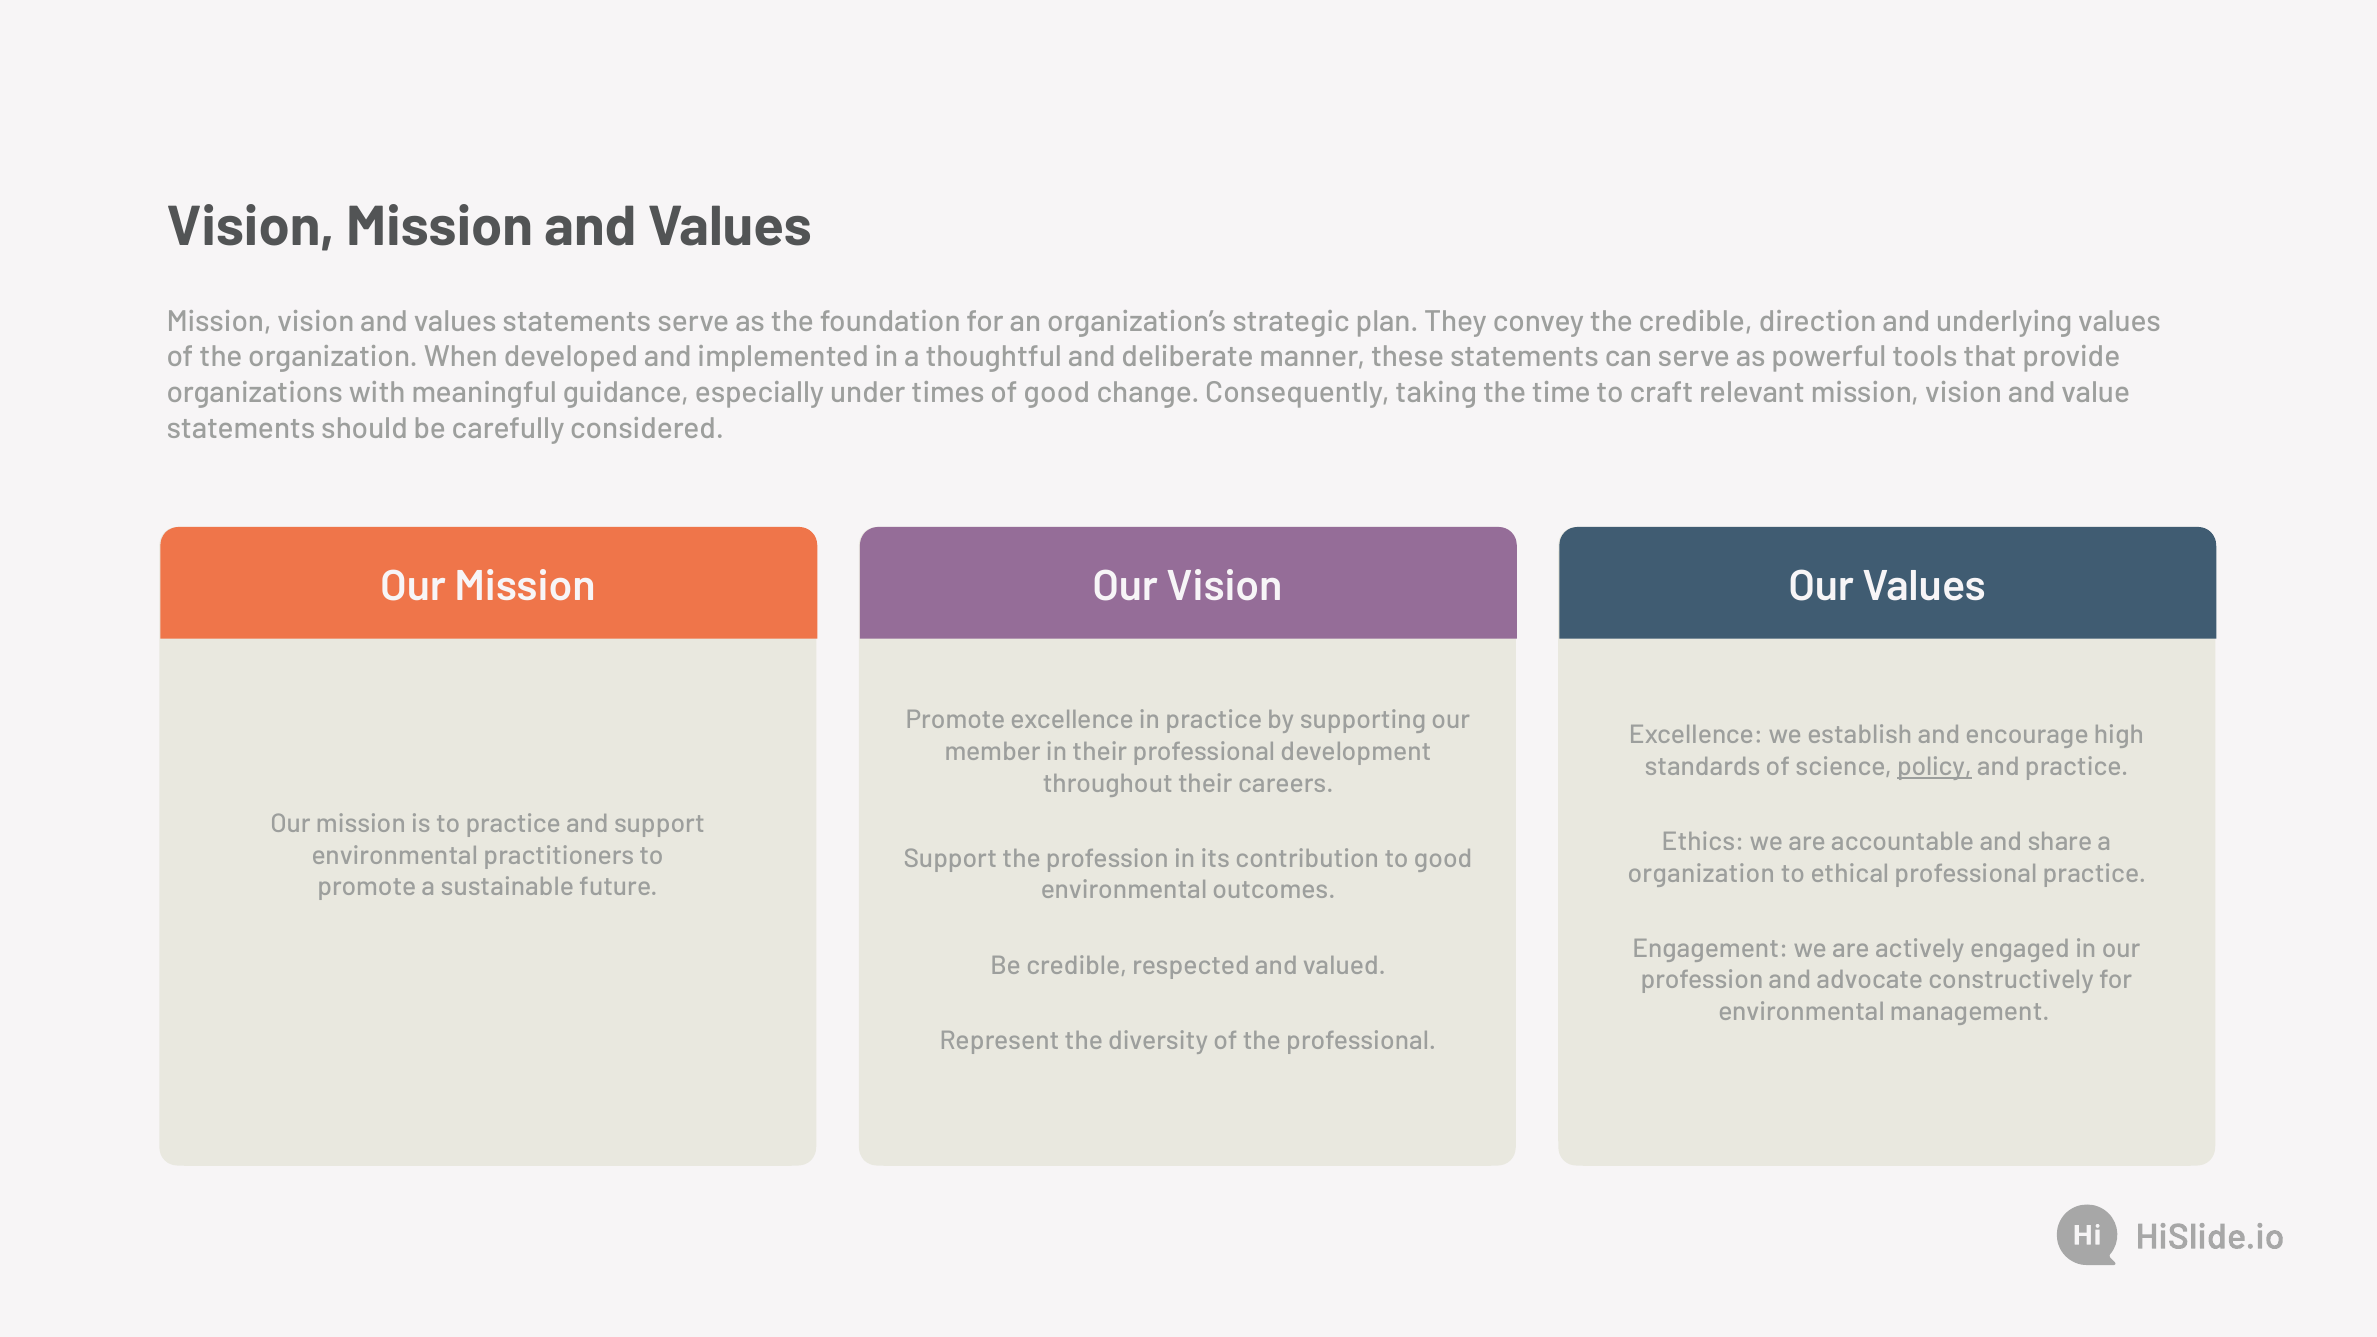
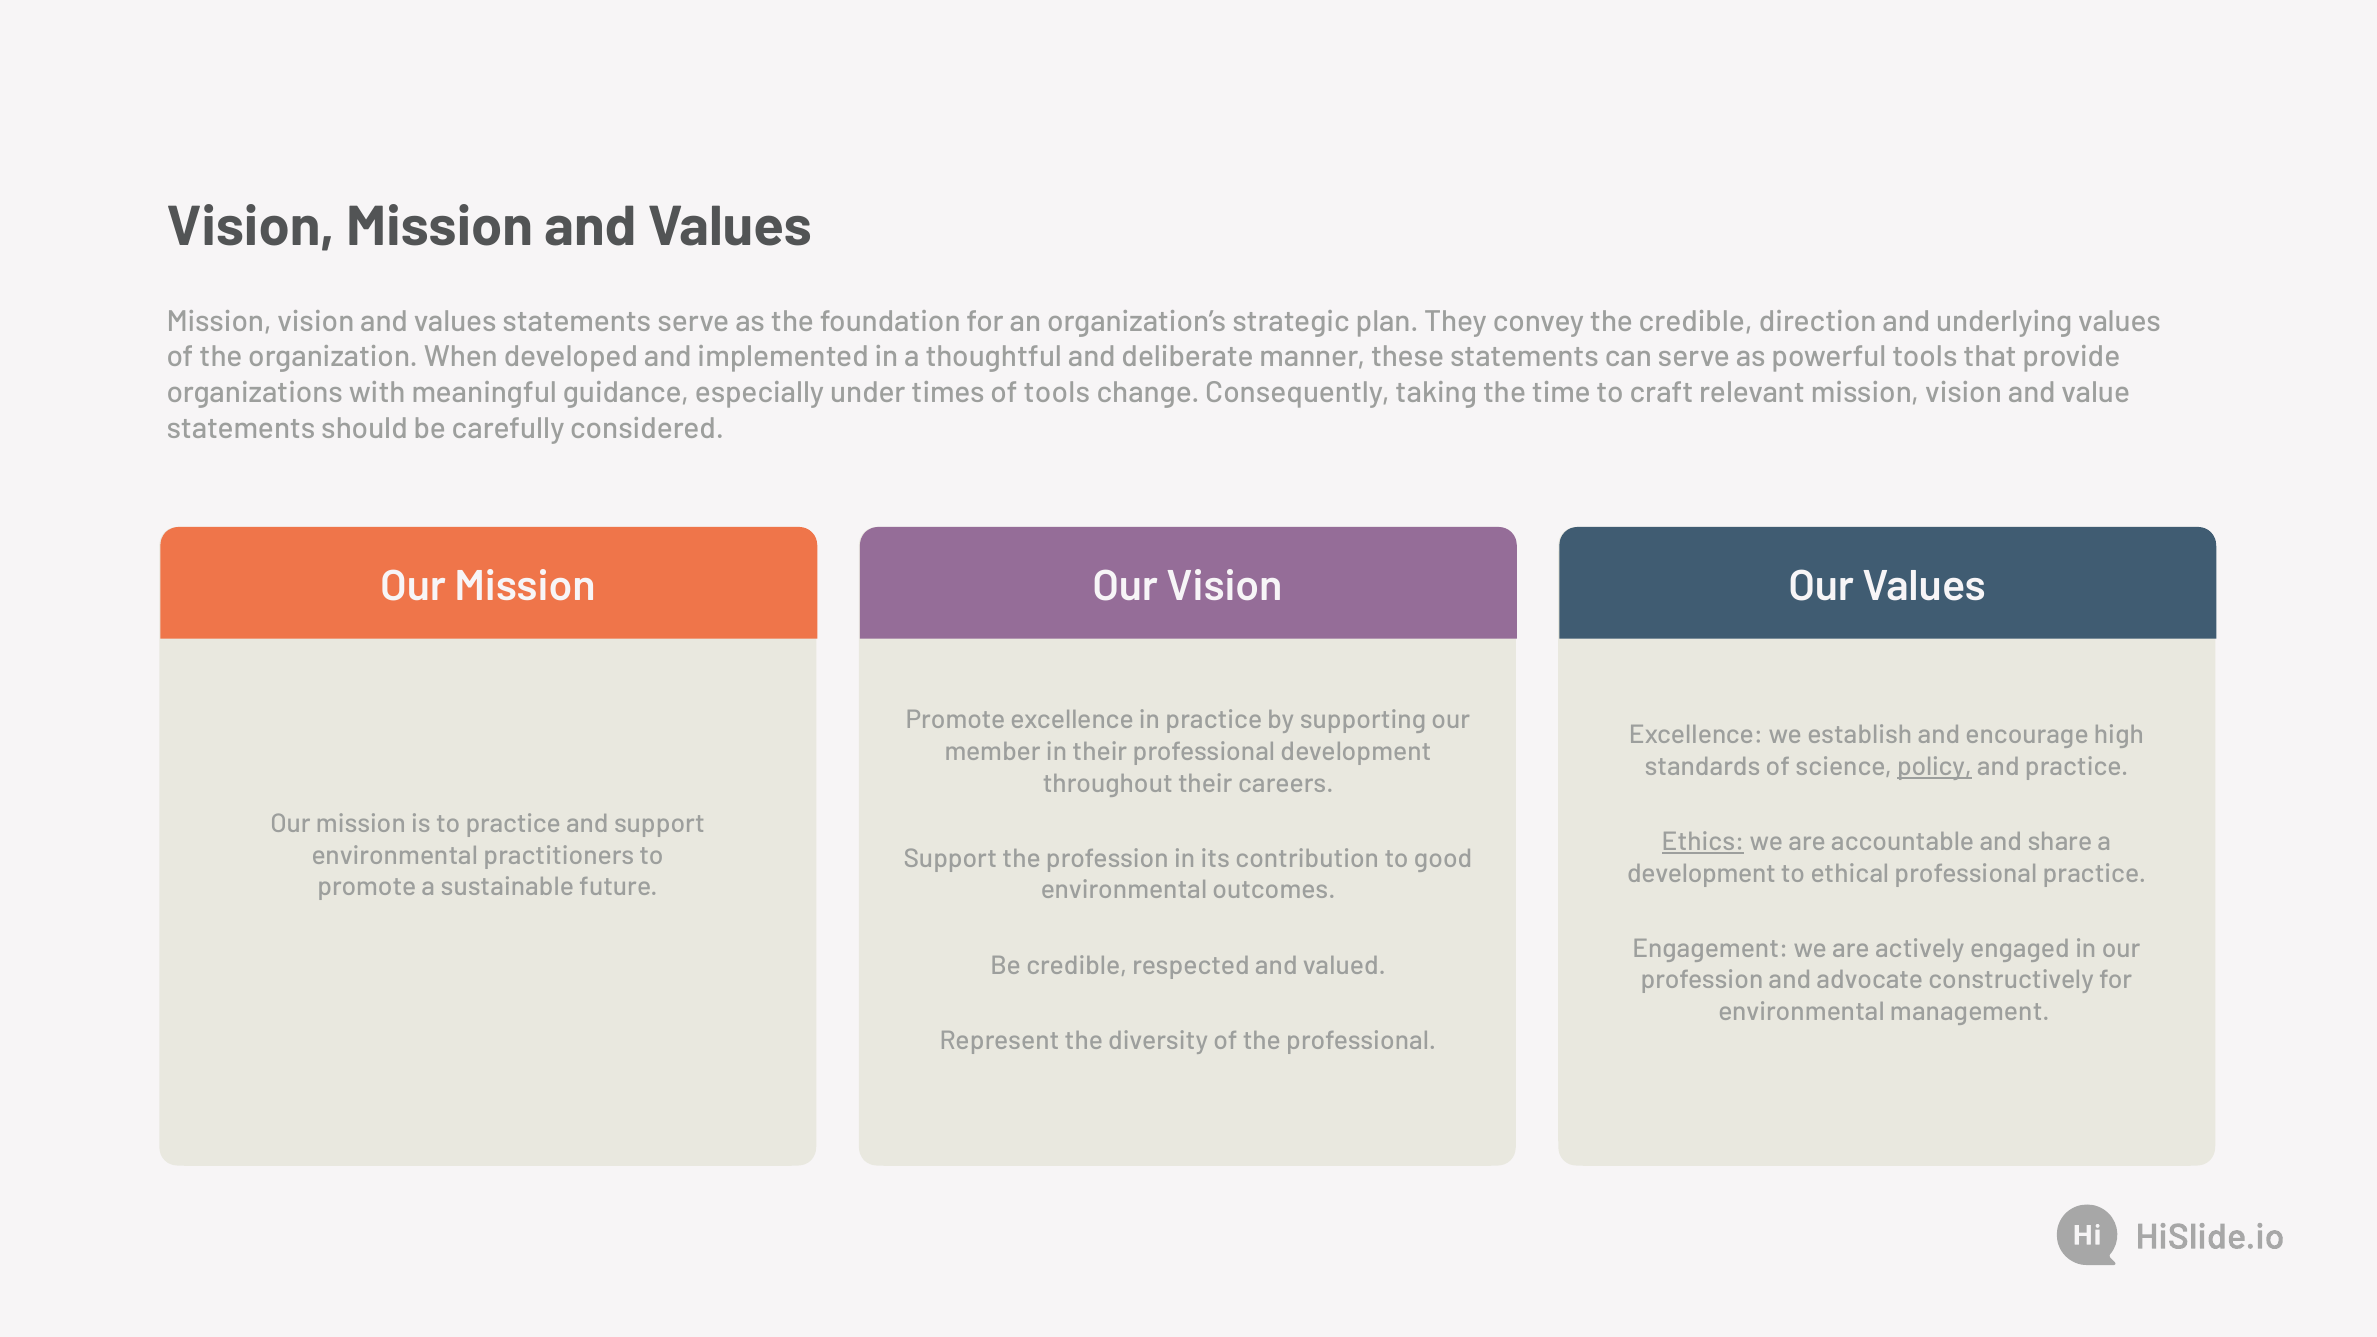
of good: good -> tools
Ethics underline: none -> present
organization at (1701, 873): organization -> development
